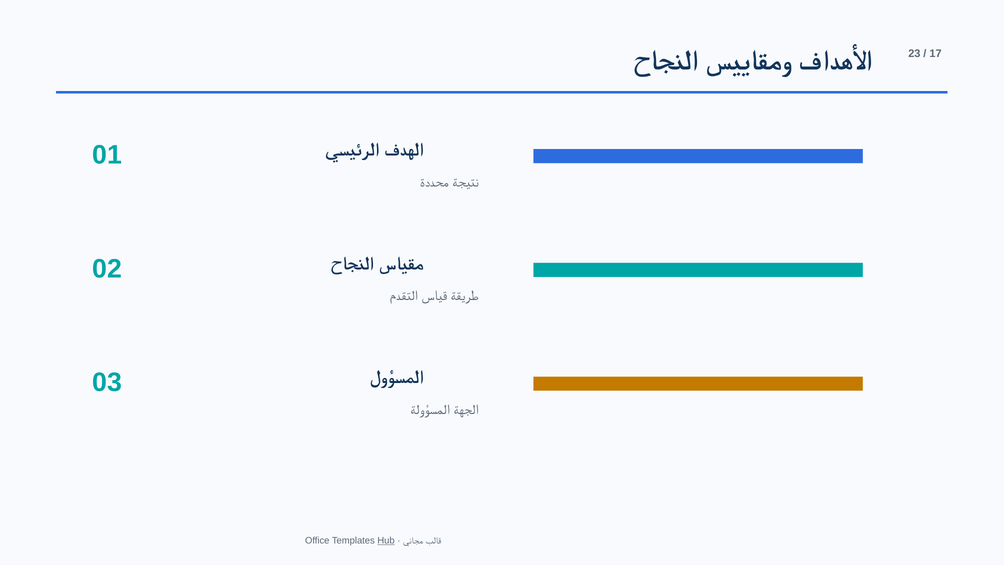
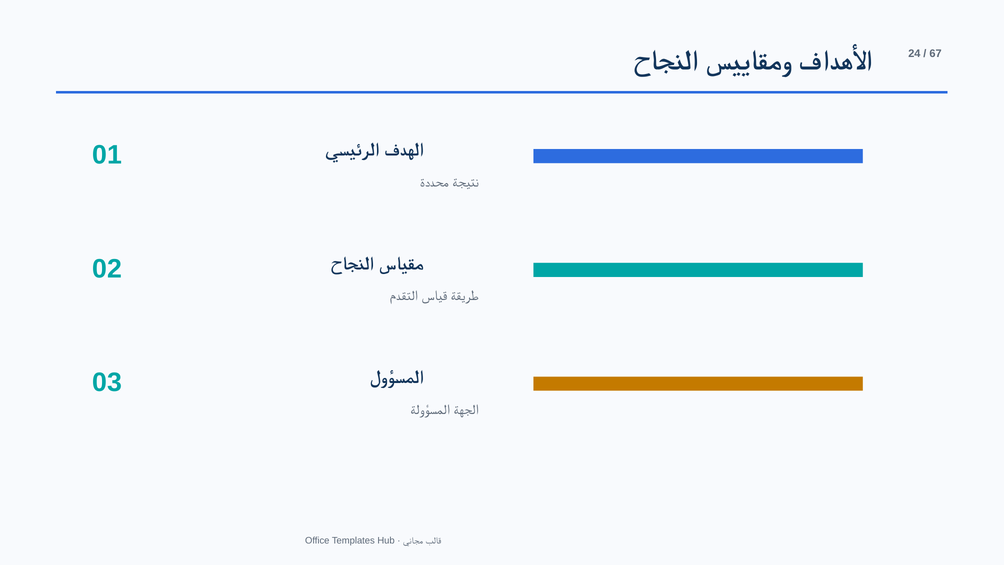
23: 23 -> 24
17: 17 -> 67
Hub underline: present -> none
